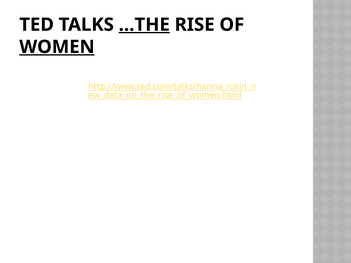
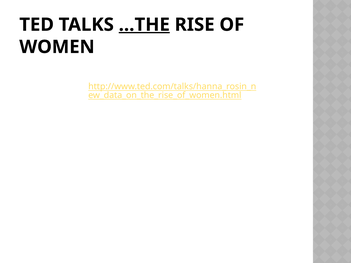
WOMEN underline: present -> none
